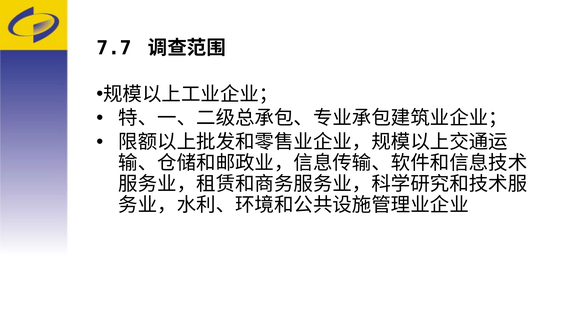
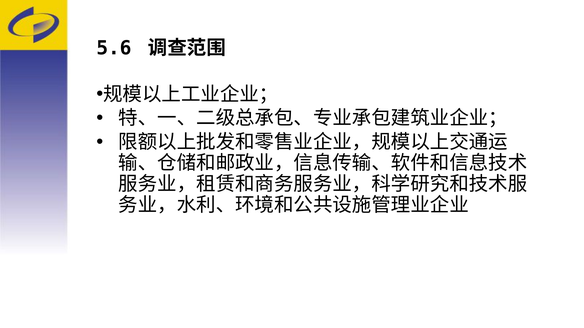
7.7: 7.7 -> 5.6
